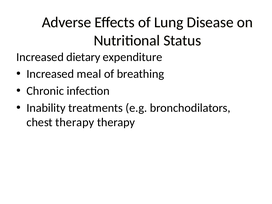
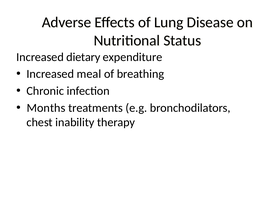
Inability: Inability -> Months
chest therapy: therapy -> inability
